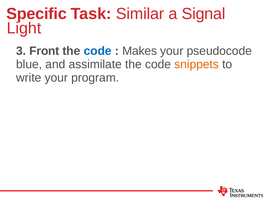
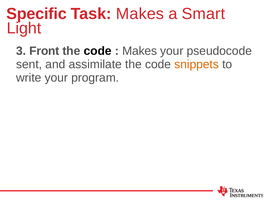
Task Similar: Similar -> Makes
Signal: Signal -> Smart
code at (98, 51) colour: blue -> black
blue: blue -> sent
